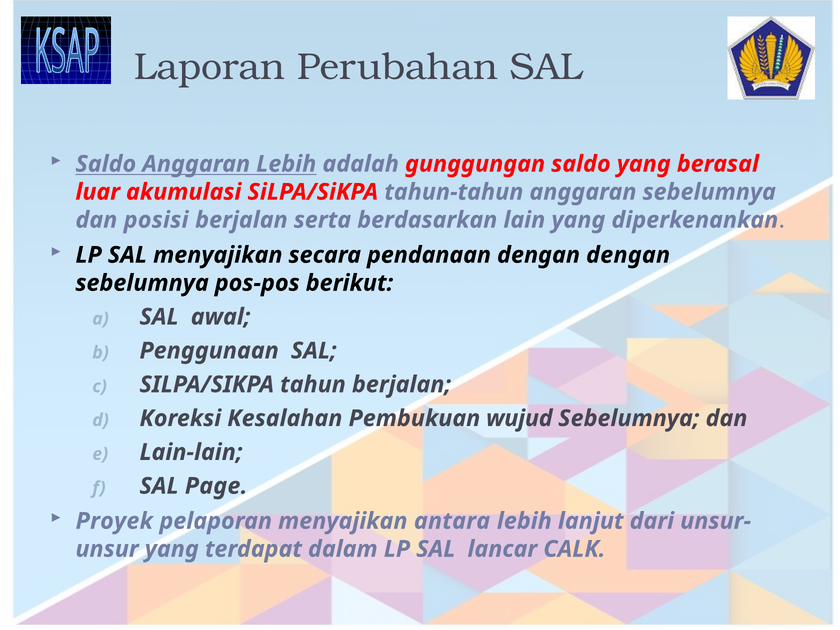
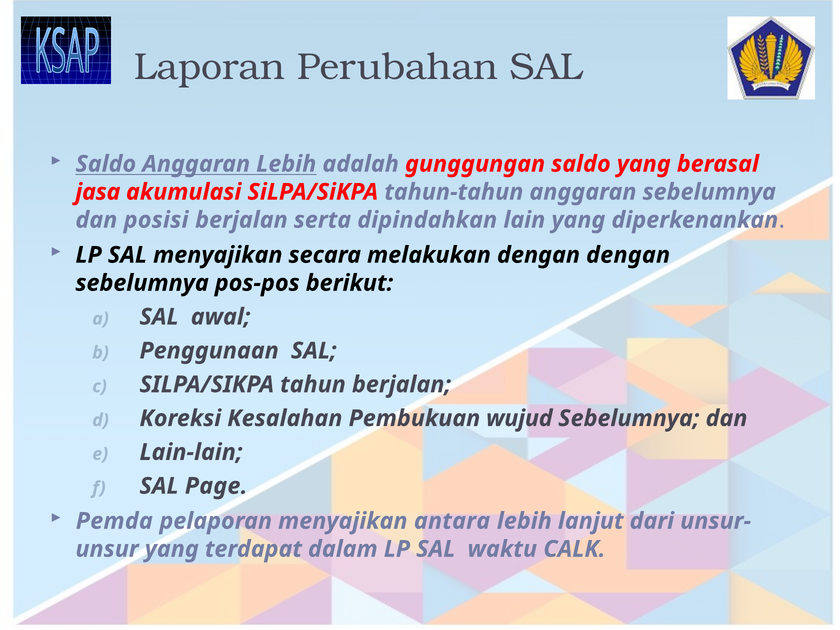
luar: luar -> jasa
berdasarkan: berdasarkan -> dipindahkan
pendanaan: pendanaan -> melakukan
Proyek: Proyek -> Pemda
lancar: lancar -> waktu
